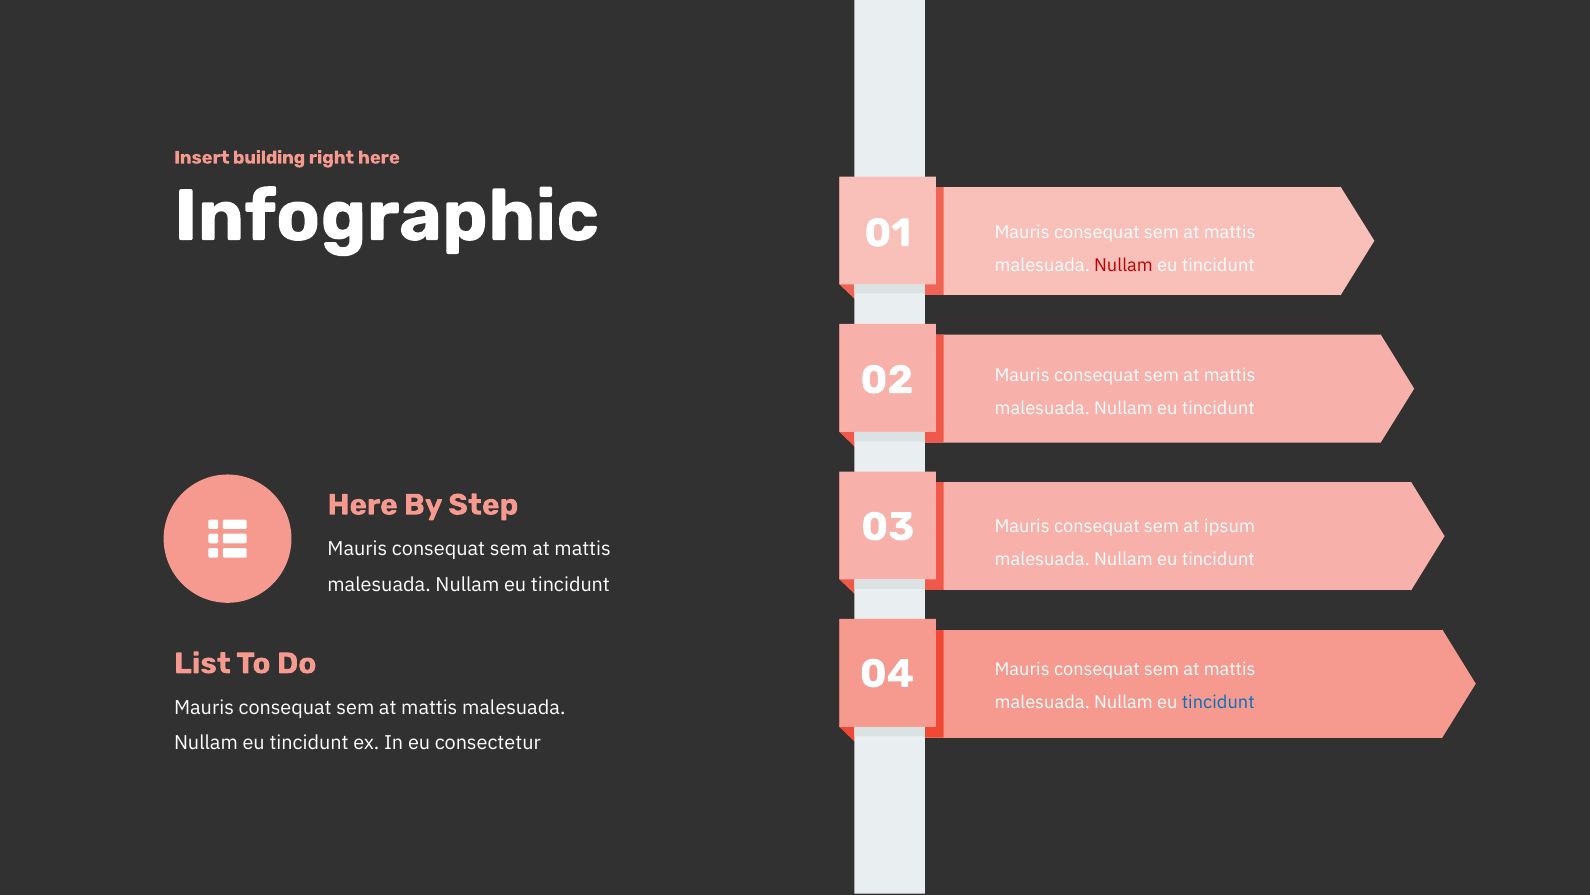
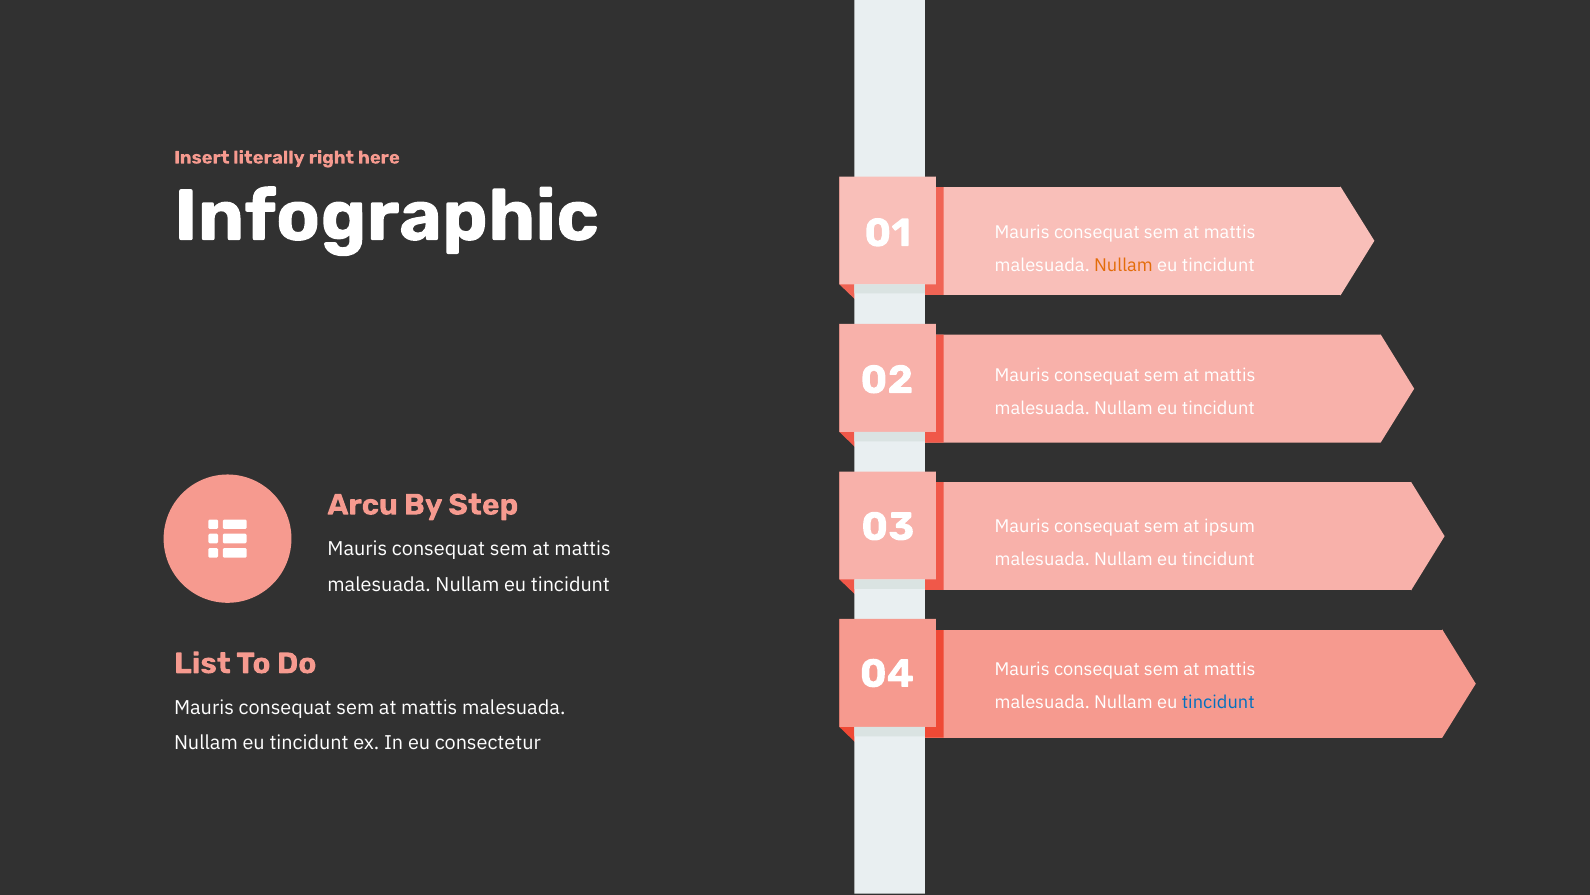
building: building -> literally
Nullam at (1123, 265) colour: red -> orange
Here at (363, 504): Here -> Arcu
